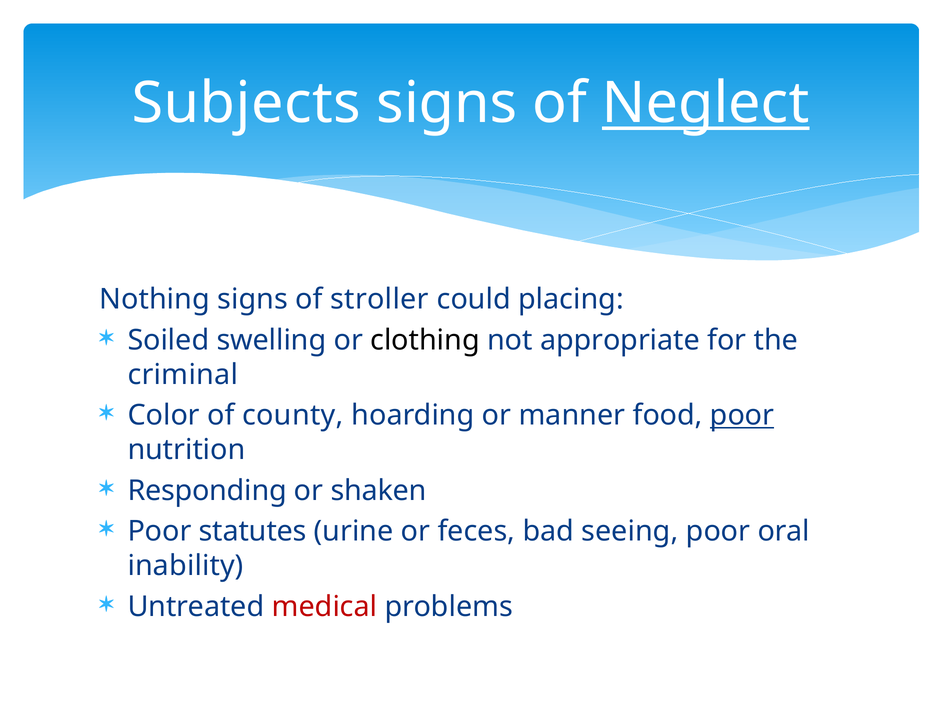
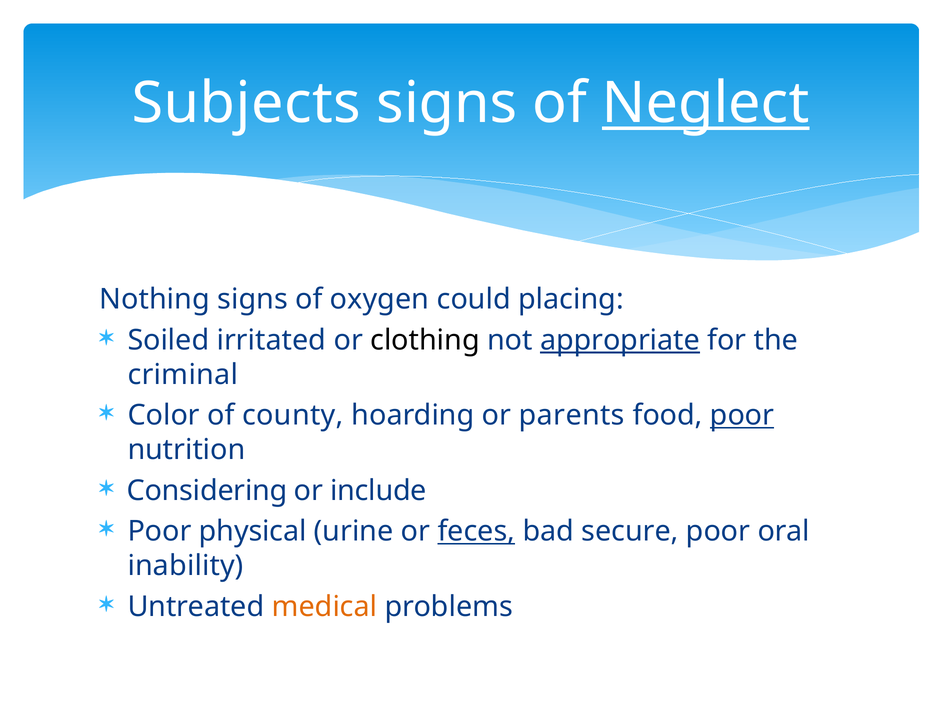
stroller: stroller -> oxygen
swelling: swelling -> irritated
appropriate underline: none -> present
manner: manner -> parents
Responding: Responding -> Considering
shaken: shaken -> include
statutes: statutes -> physical
feces underline: none -> present
seeing: seeing -> secure
medical colour: red -> orange
